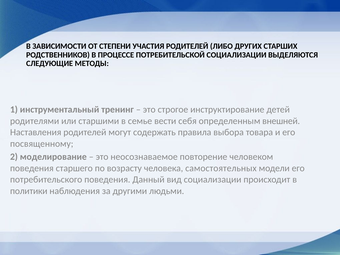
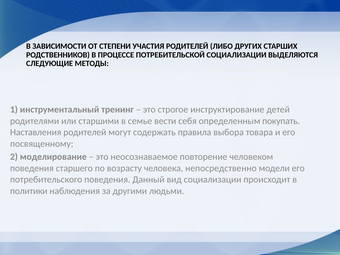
внешней: внешней -> покупать
самостоятельных: самостоятельных -> непосредственно
